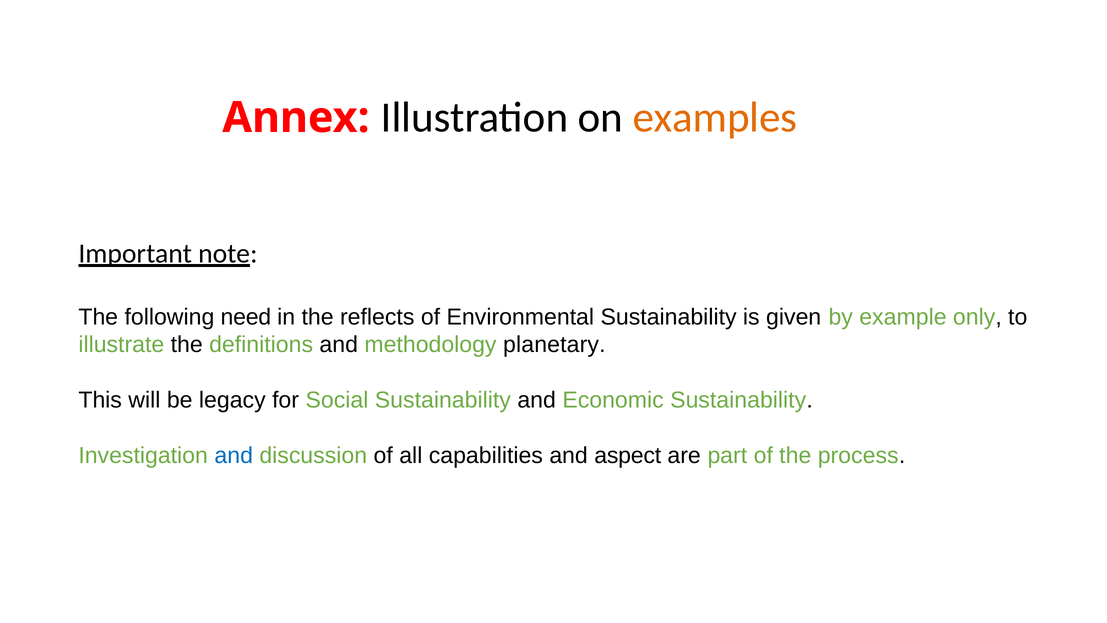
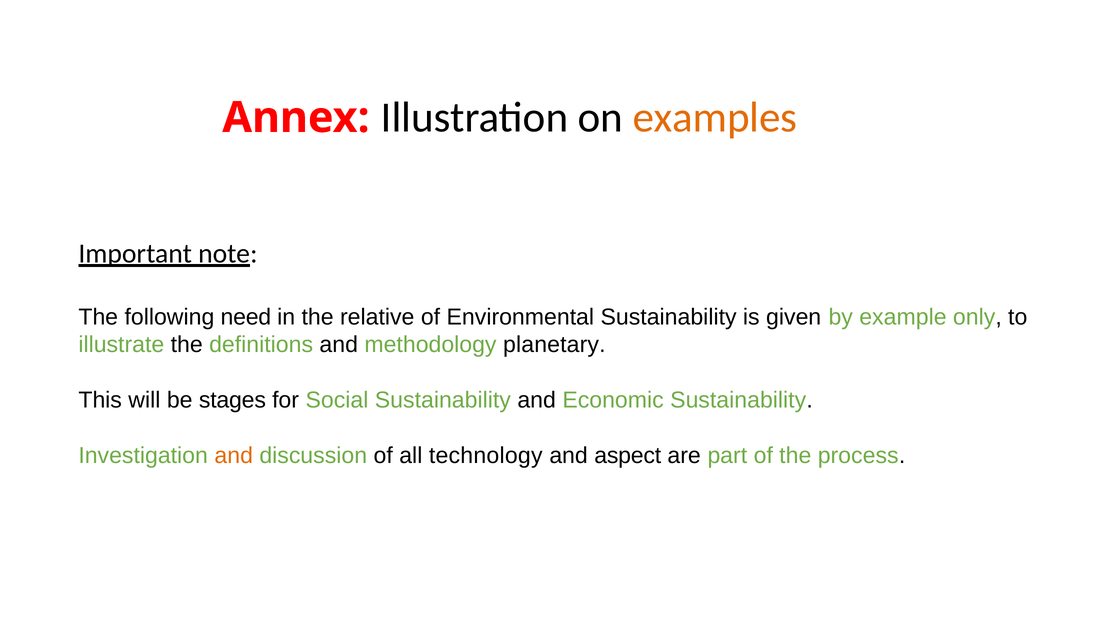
reflects: reflects -> relative
legacy: legacy -> stages
and at (234, 455) colour: blue -> orange
capabilities: capabilities -> technology
